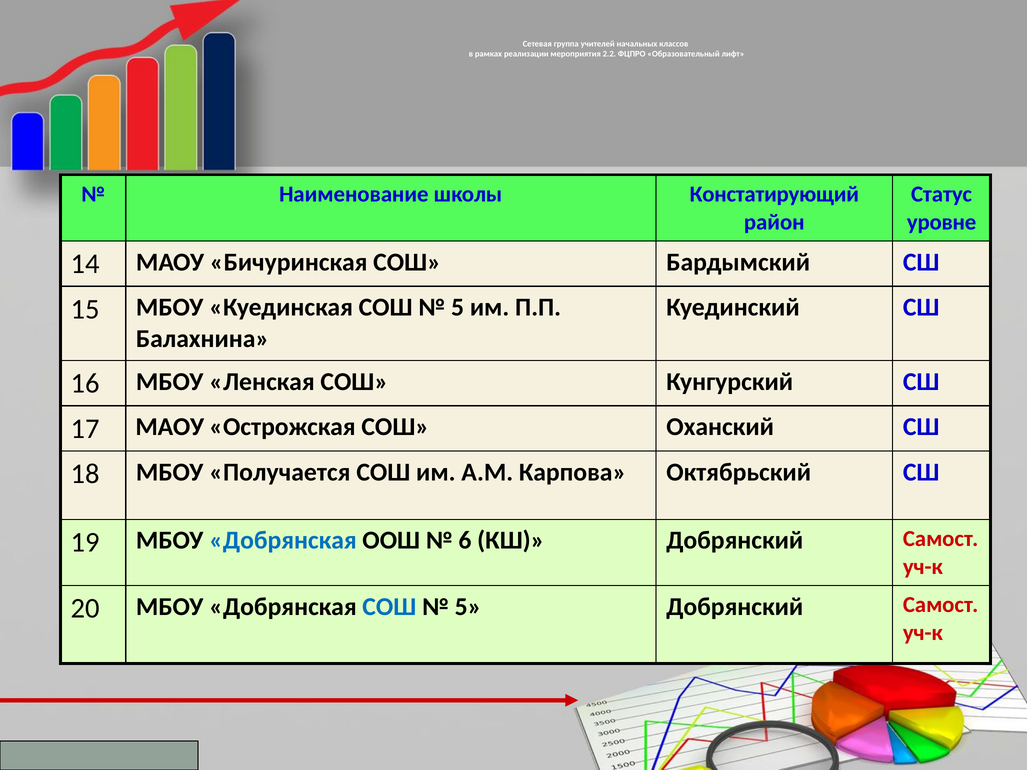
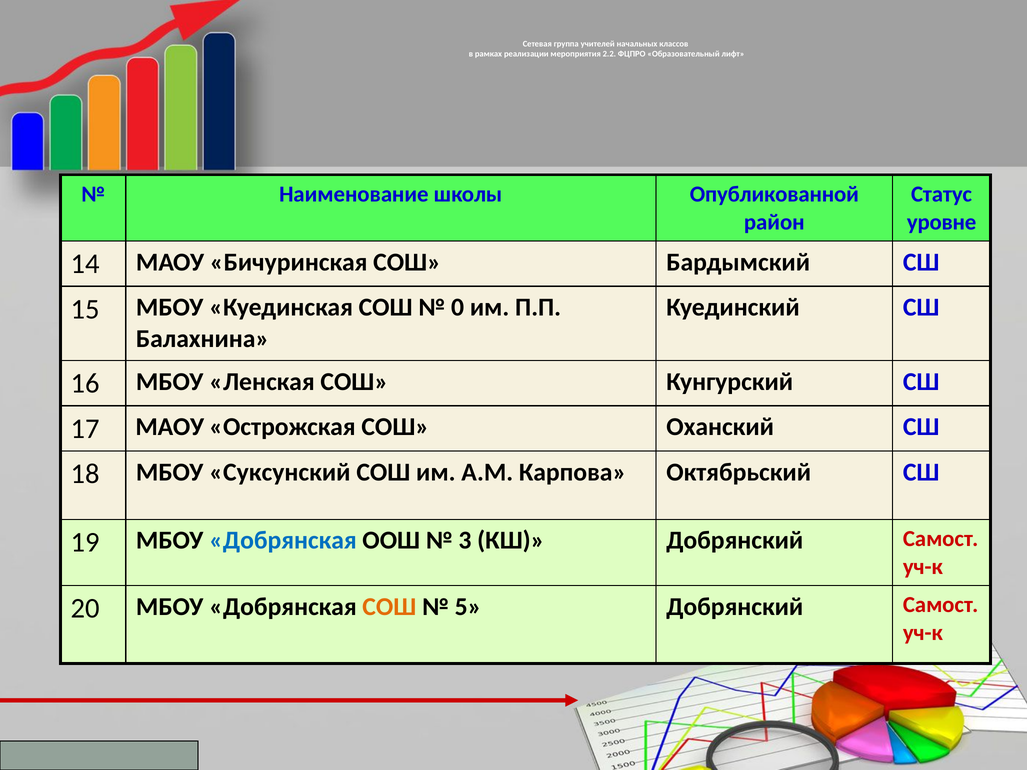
Констатирующий: Констатирующий -> Опубликованной
5 at (458, 307): 5 -> 0
Получается: Получается -> Суксунский
6: 6 -> 3
СОШ at (389, 607) colour: blue -> orange
